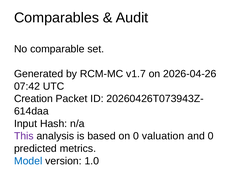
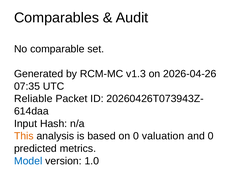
v1.7: v1.7 -> v1.3
07:42: 07:42 -> 07:35
Creation: Creation -> Reliable
This colour: purple -> orange
